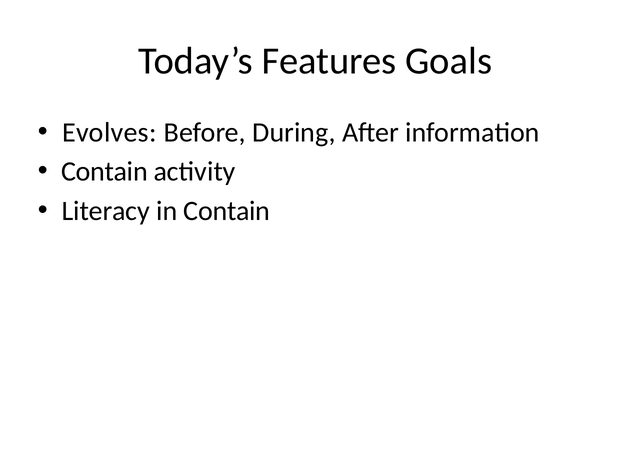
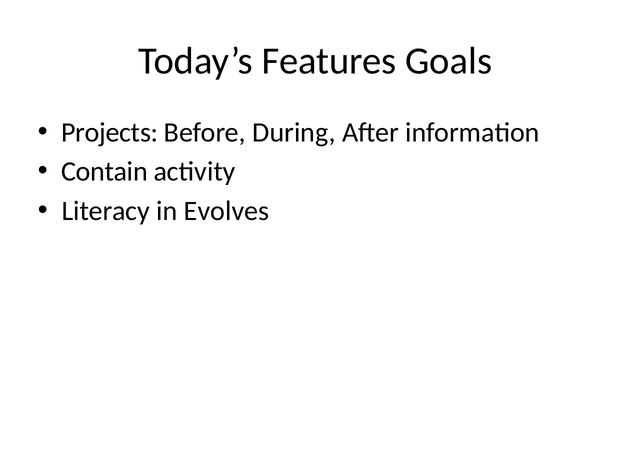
Evolves: Evolves -> Projects
in Contain: Contain -> Evolves
